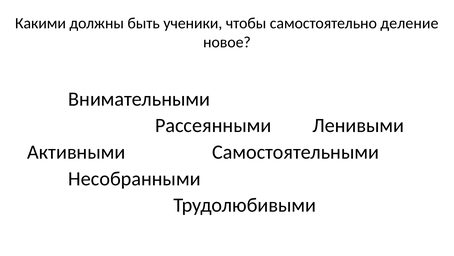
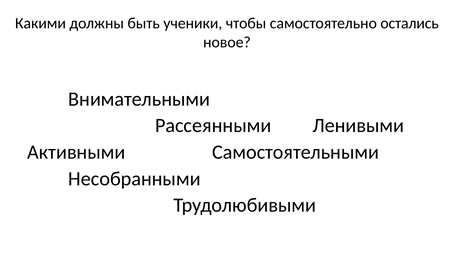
деление: деление -> остались
